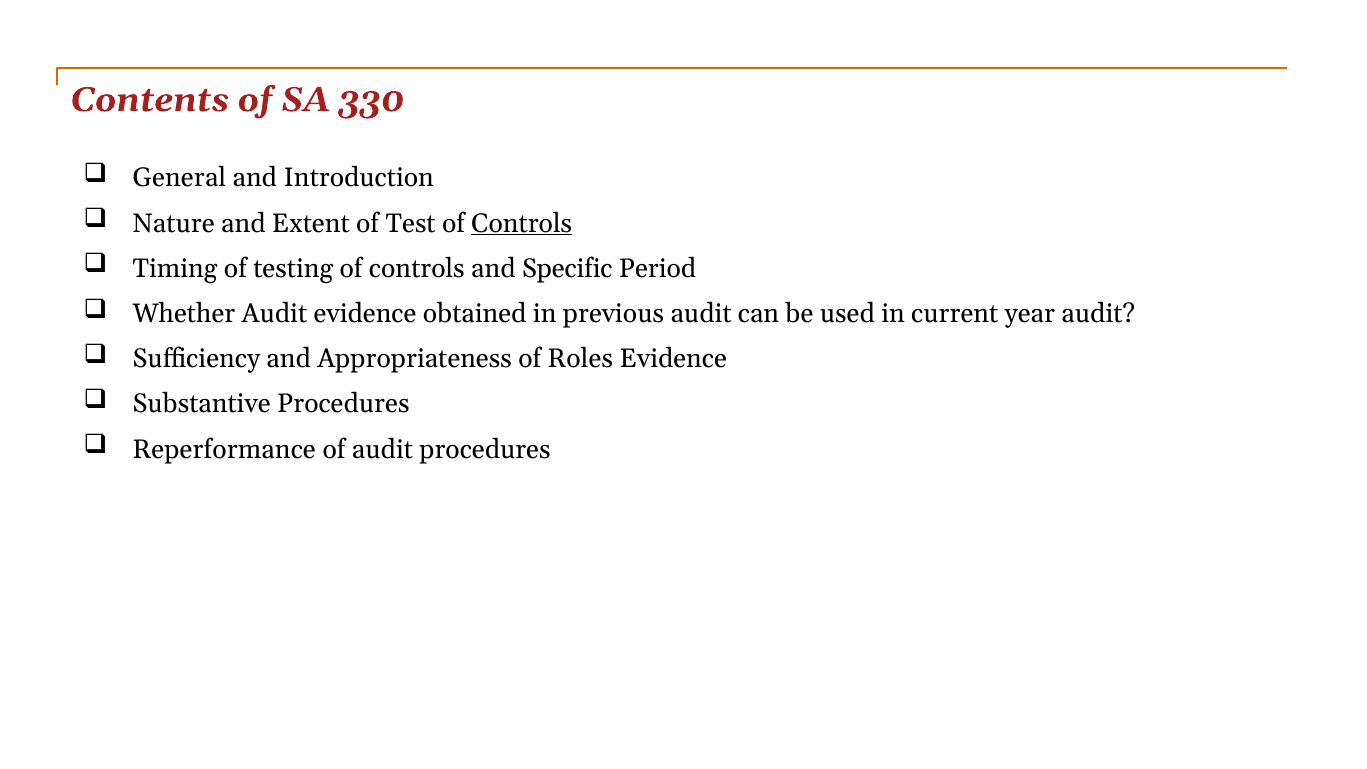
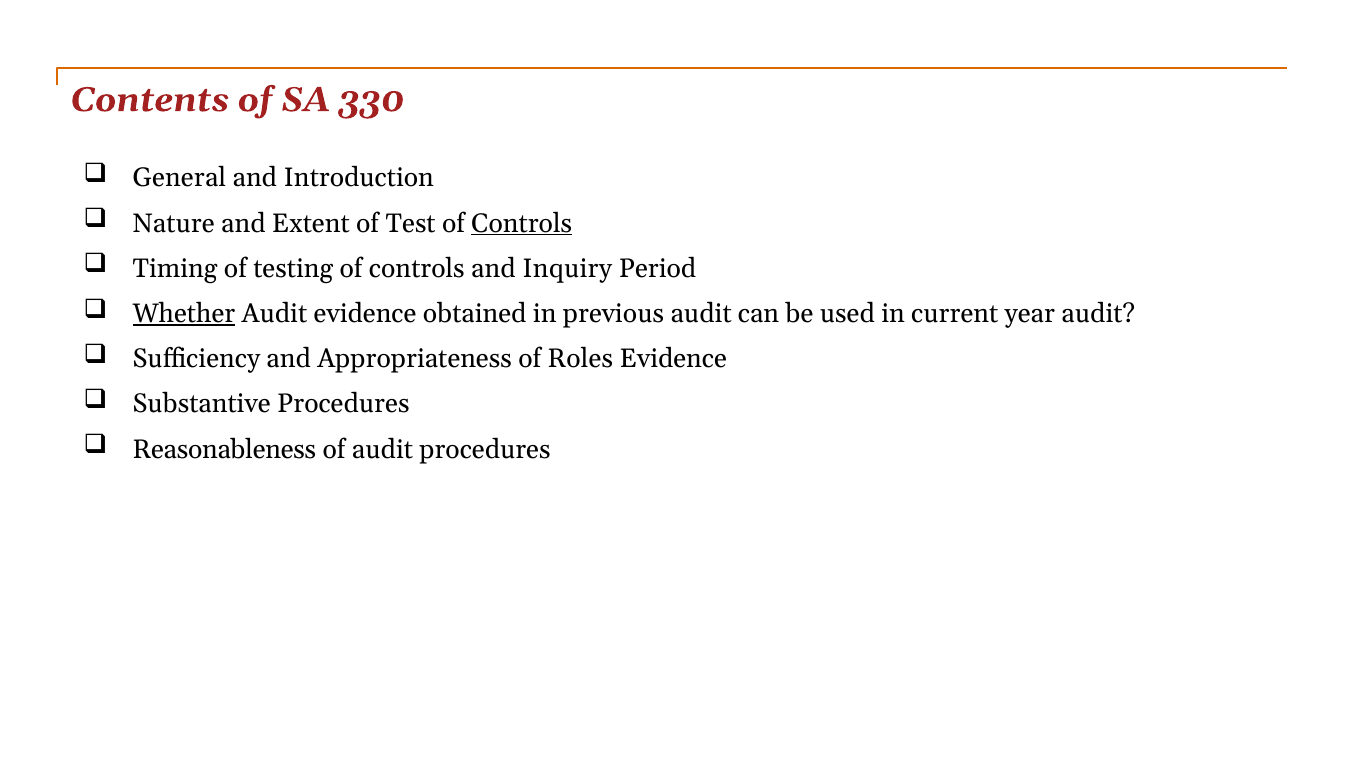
Specific: Specific -> Inquiry
Whether underline: none -> present
Reperformance: Reperformance -> Reasonableness
